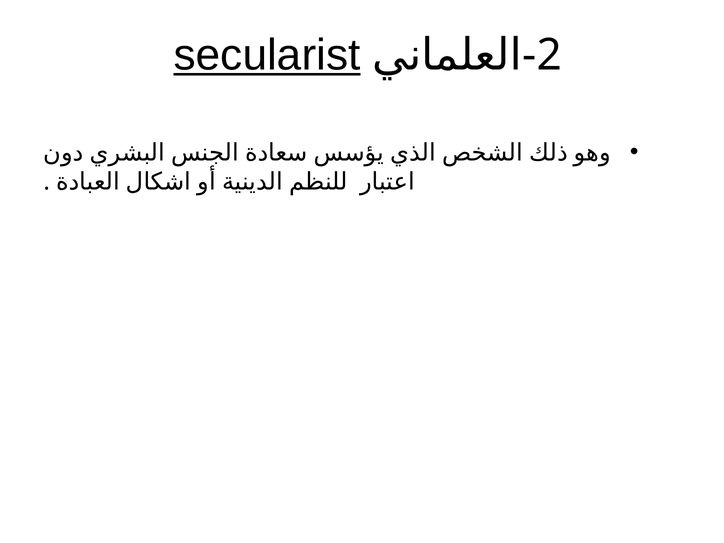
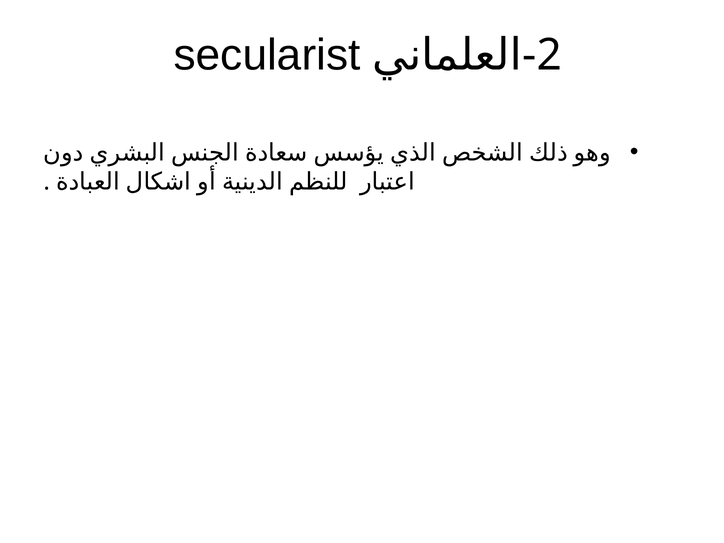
secularist underline: present -> none
